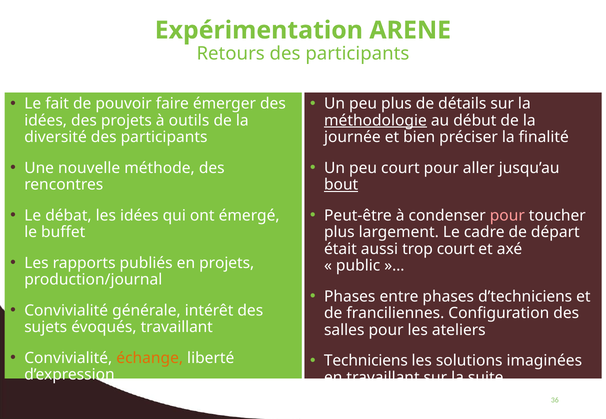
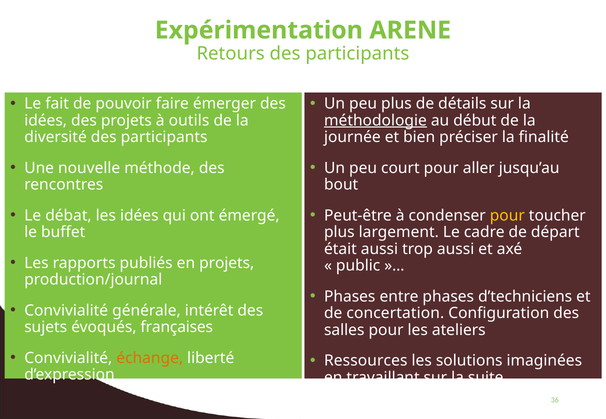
bout underline: present -> none
pour at (507, 216) colour: pink -> yellow
trop court: court -> aussi
franciliennes: franciliennes -> concertation
évoqués travaillant: travaillant -> françaises
Techniciens: Techniciens -> Ressources
